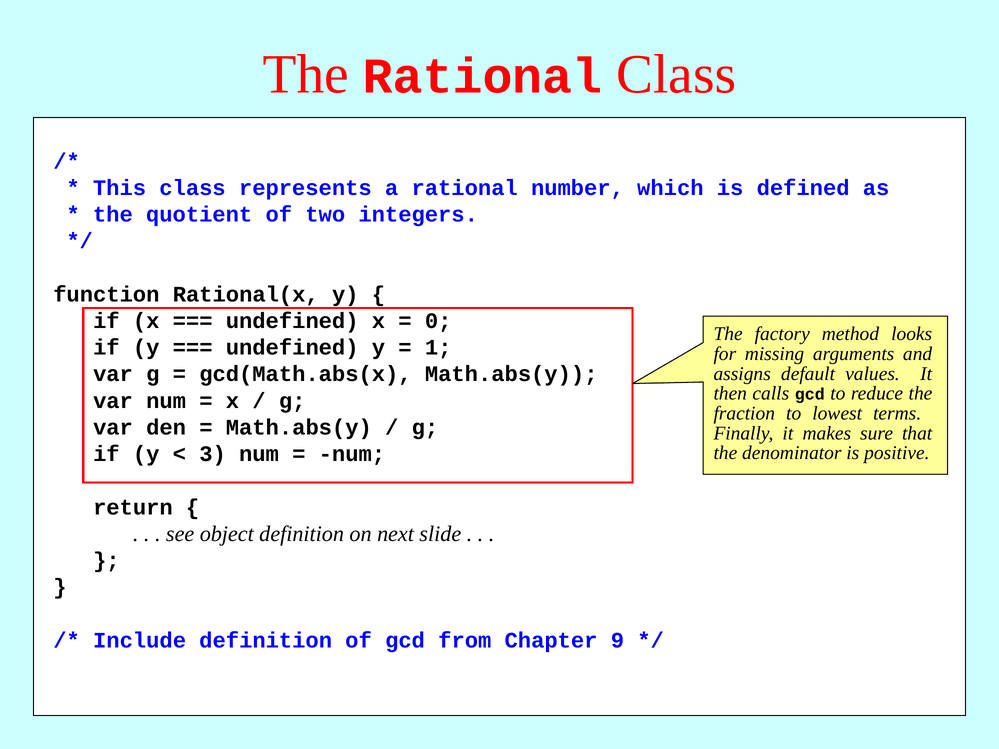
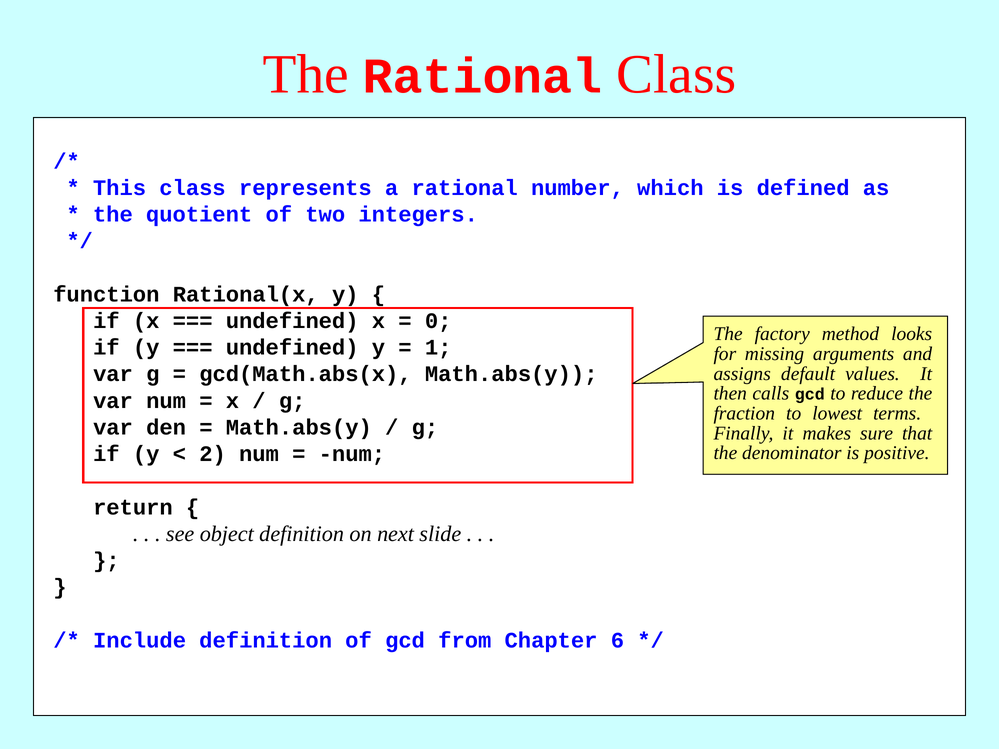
3: 3 -> 2
9: 9 -> 6
